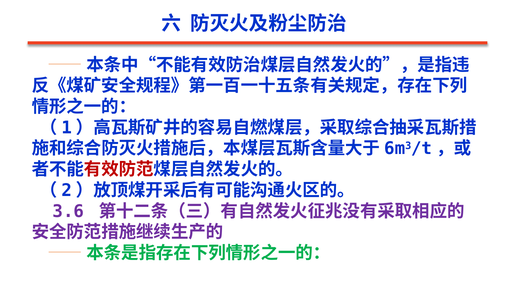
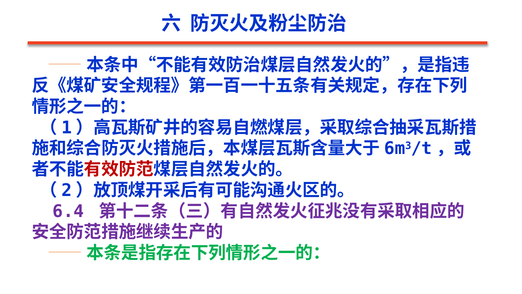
3.6: 3.6 -> 6.4
